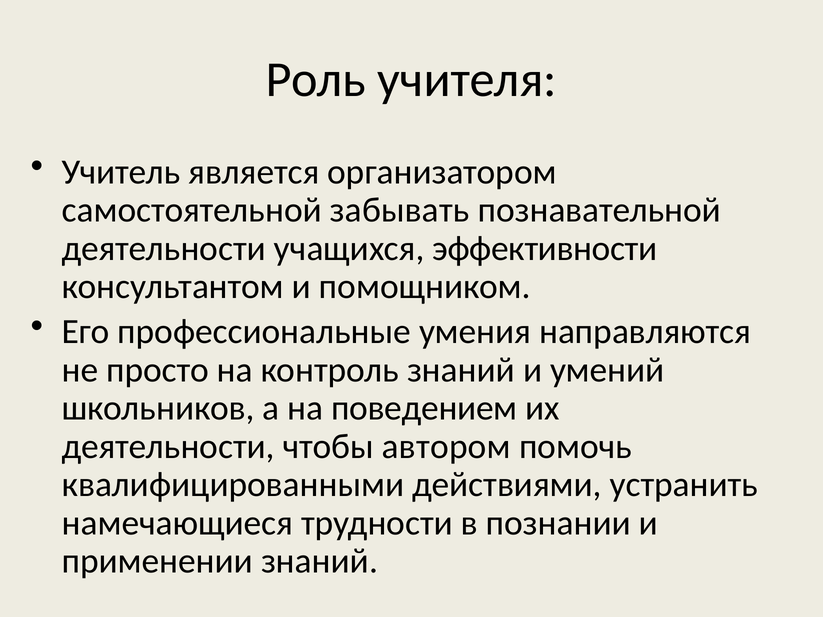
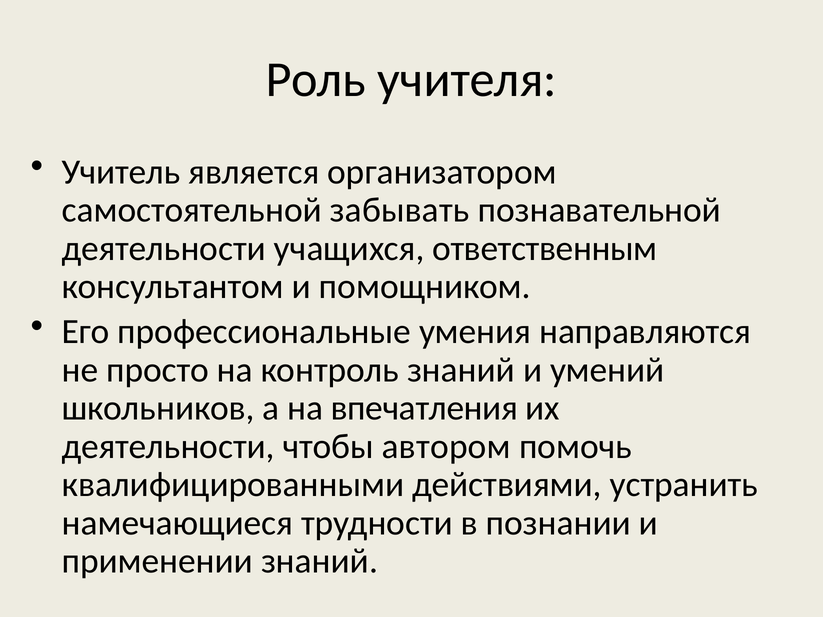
эффективности: эффективности -> ответственным
поведением: поведением -> впечатления
